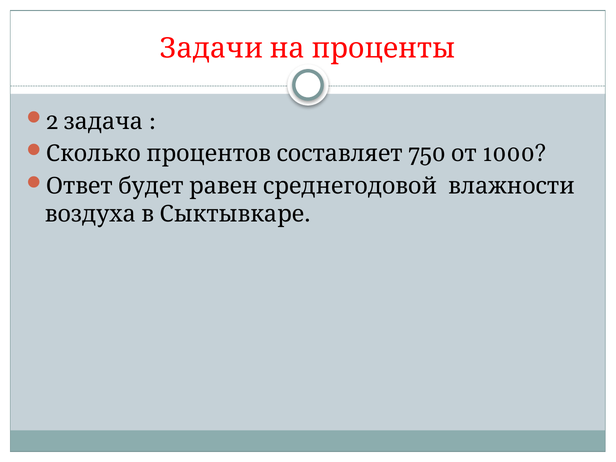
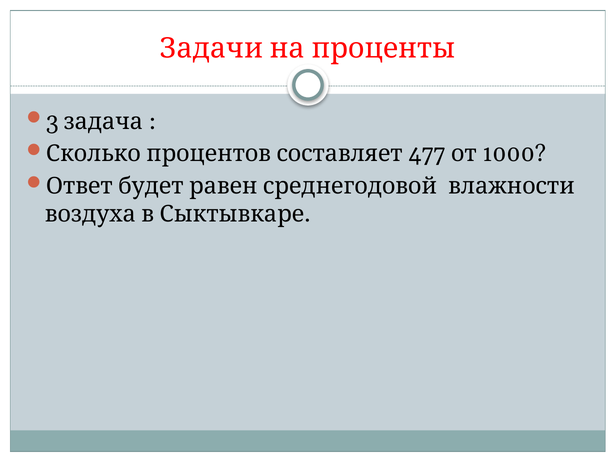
2: 2 -> 3
750: 750 -> 477
